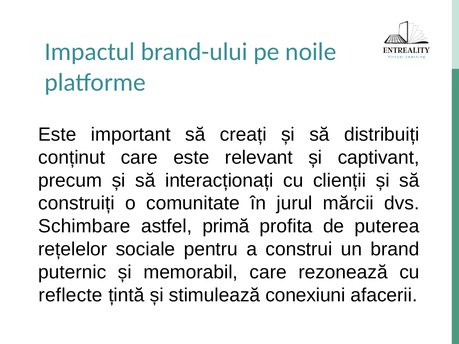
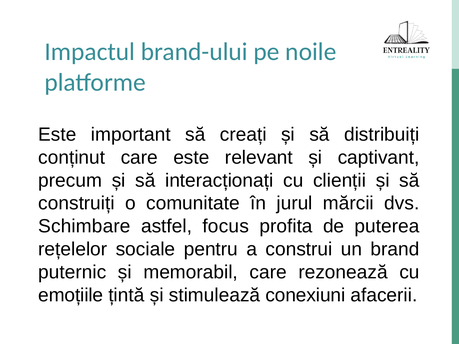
primă: primă -> focus
reflecte: reflecte -> emoțiile
